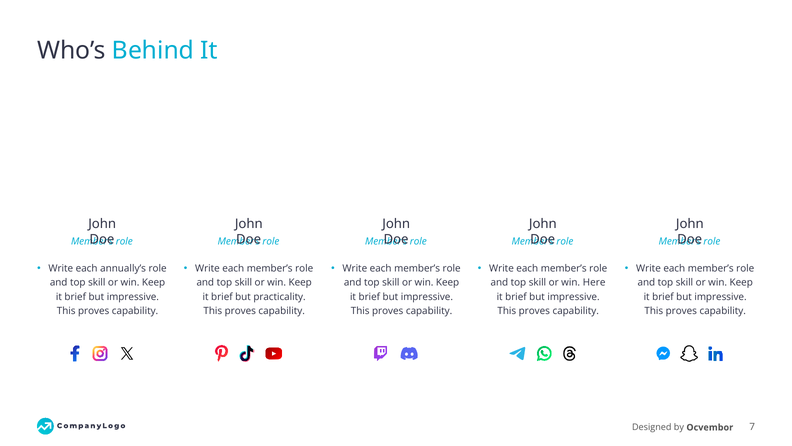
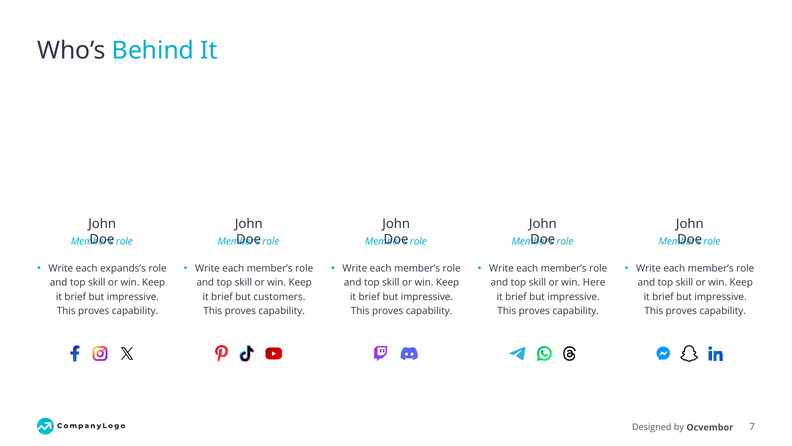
annually’s: annually’s -> expands’s
practicality: practicality -> customers
